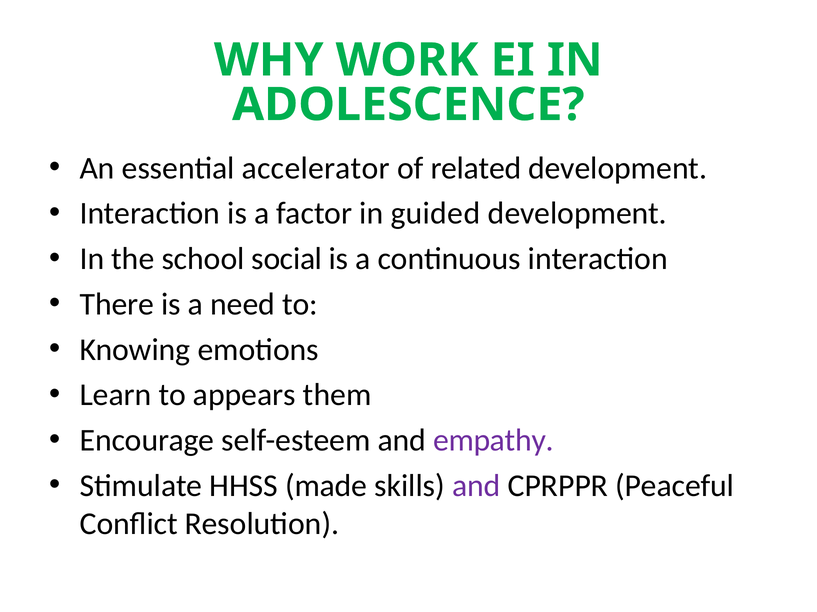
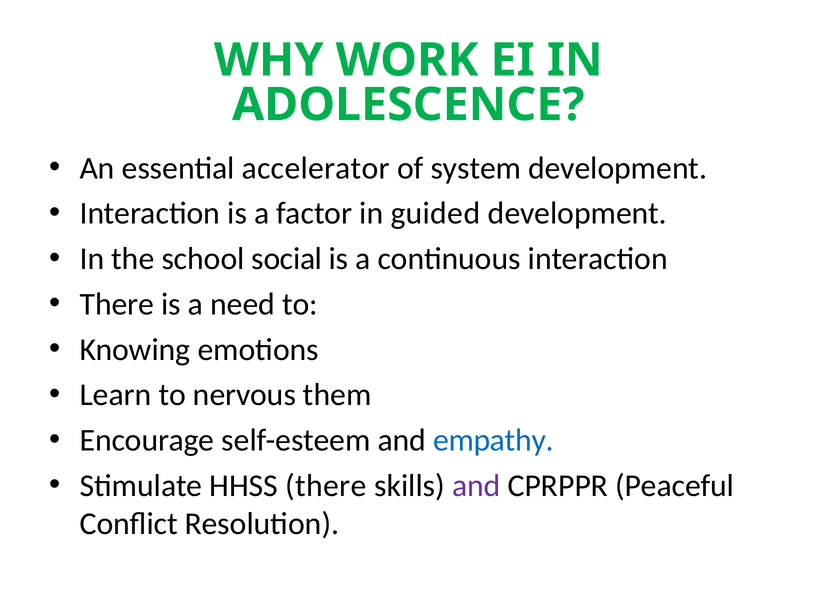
related: related -> system
appears: appears -> nervous
empathy colour: purple -> blue
HHSS made: made -> there
